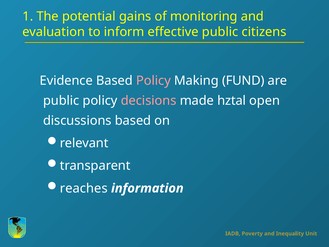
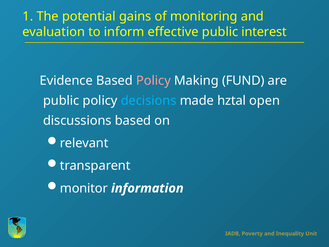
citizens: citizens -> interest
decisions colour: pink -> light blue
reaches: reaches -> monitor
